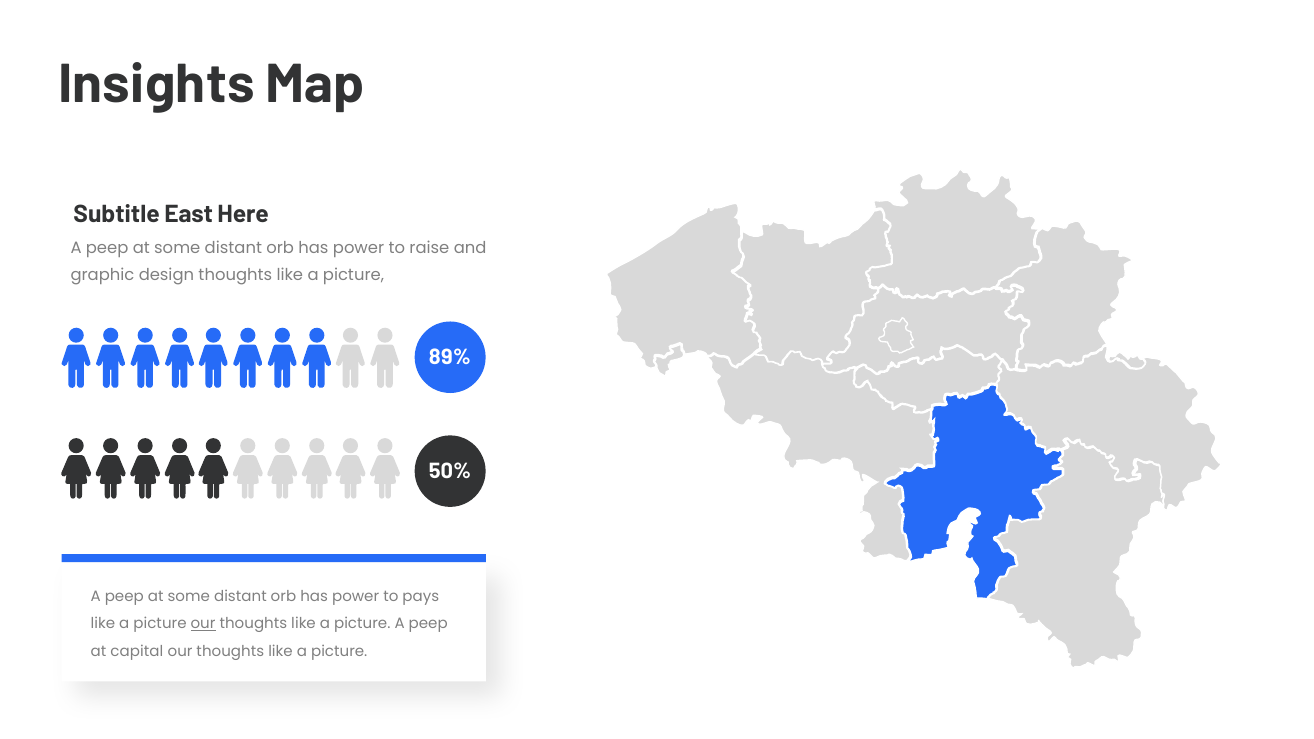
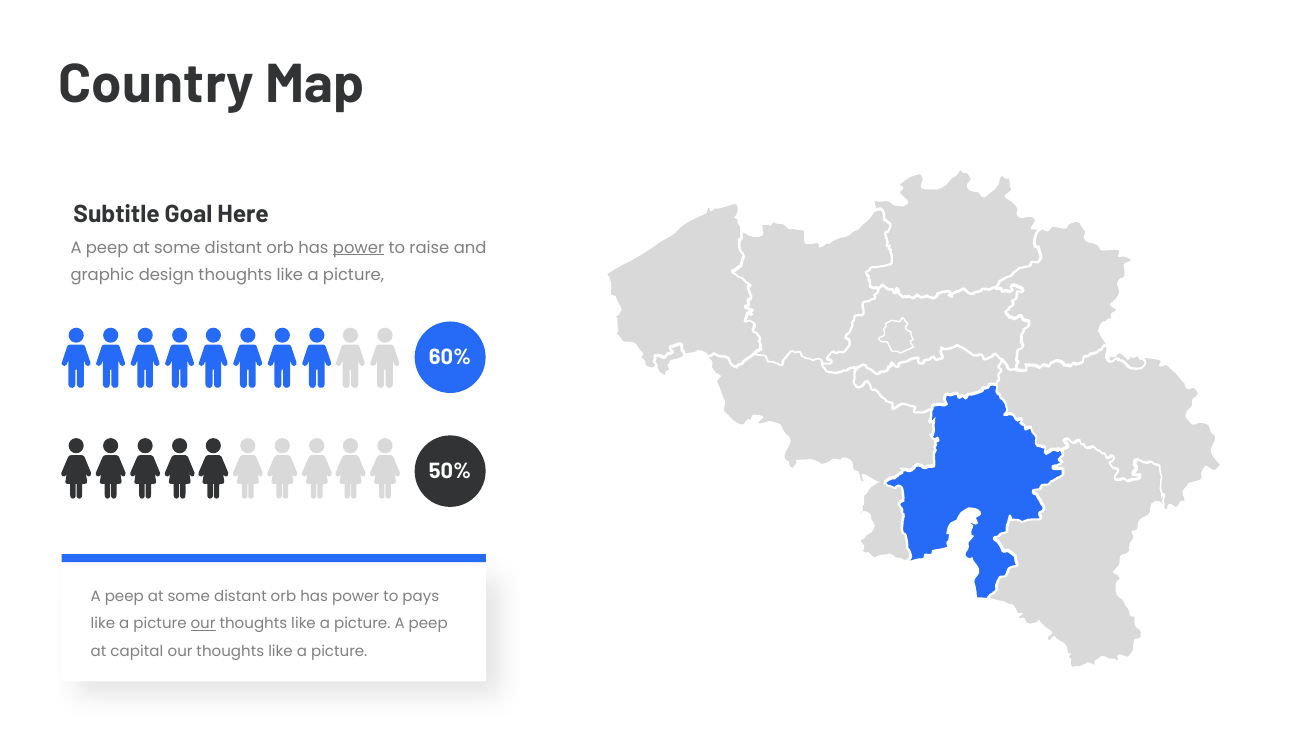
Insights: Insights -> Country
East: East -> Goal
power at (359, 248) underline: none -> present
89%: 89% -> 60%
